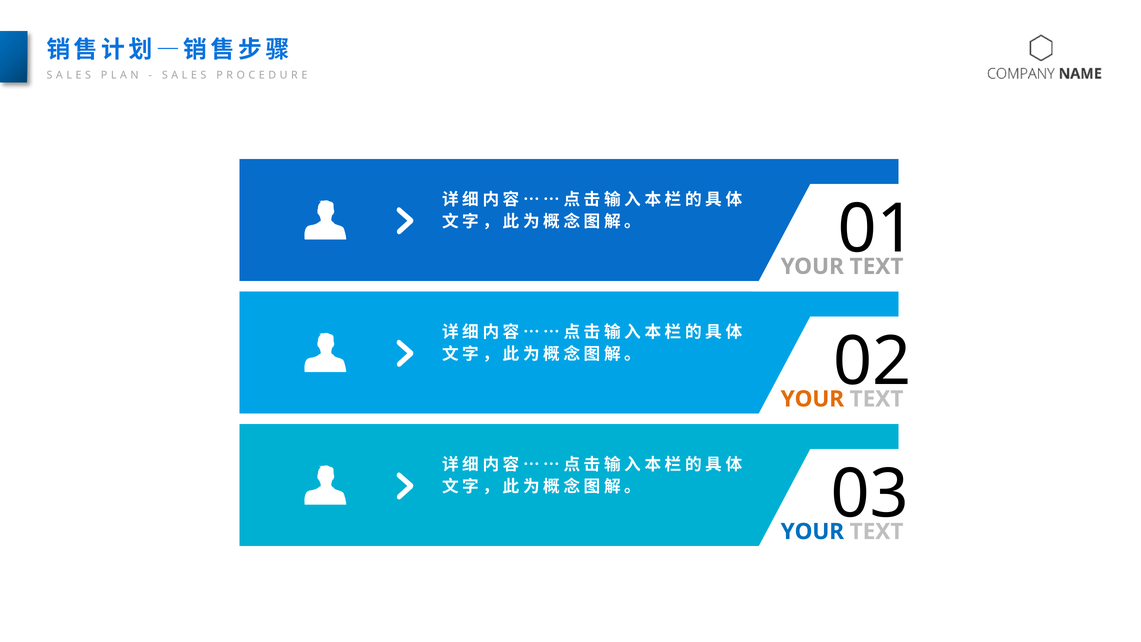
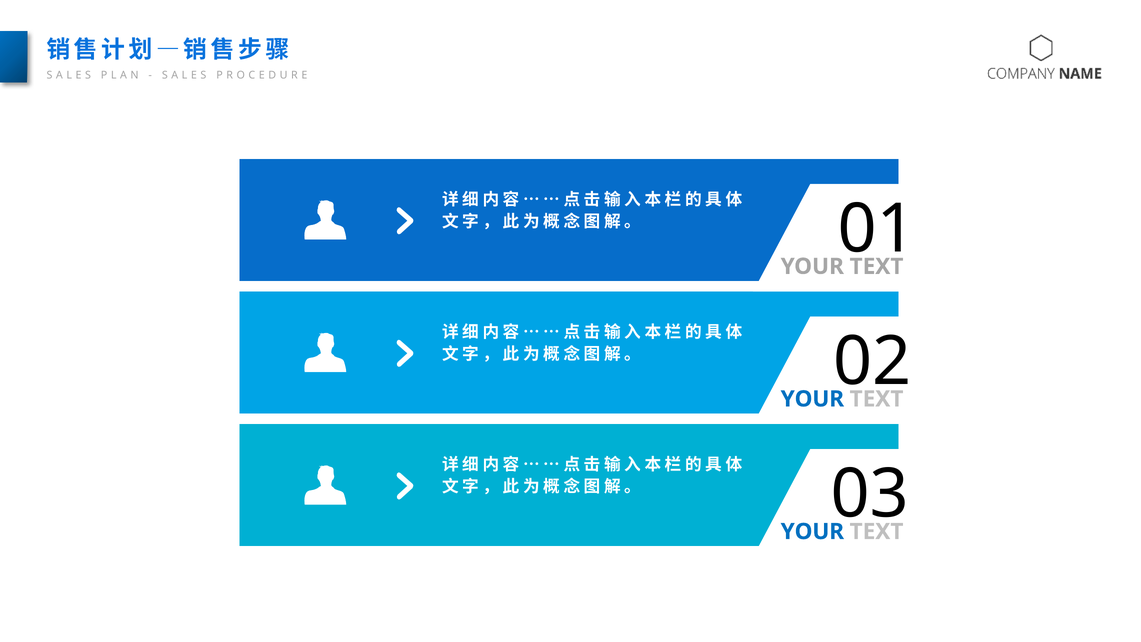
YOUR at (812, 399) colour: orange -> blue
